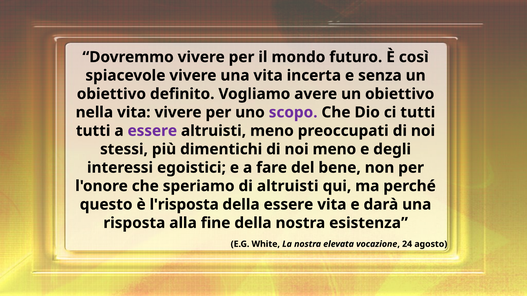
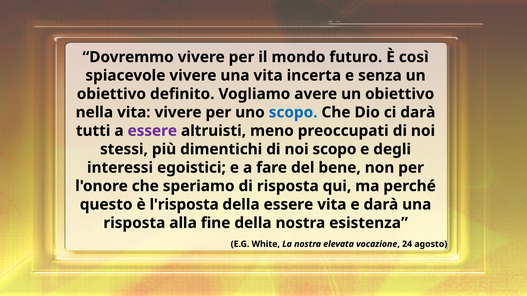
scopo at (293, 113) colour: purple -> blue
ci tutti: tutti -> darà
noi meno: meno -> scopo
di altruisti: altruisti -> risposta
